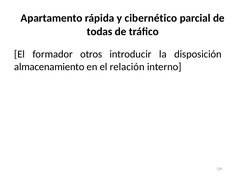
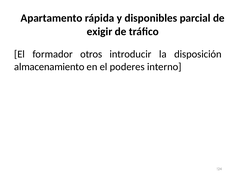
cibernético: cibernético -> disponibles
todas: todas -> exigir
relación: relación -> poderes
